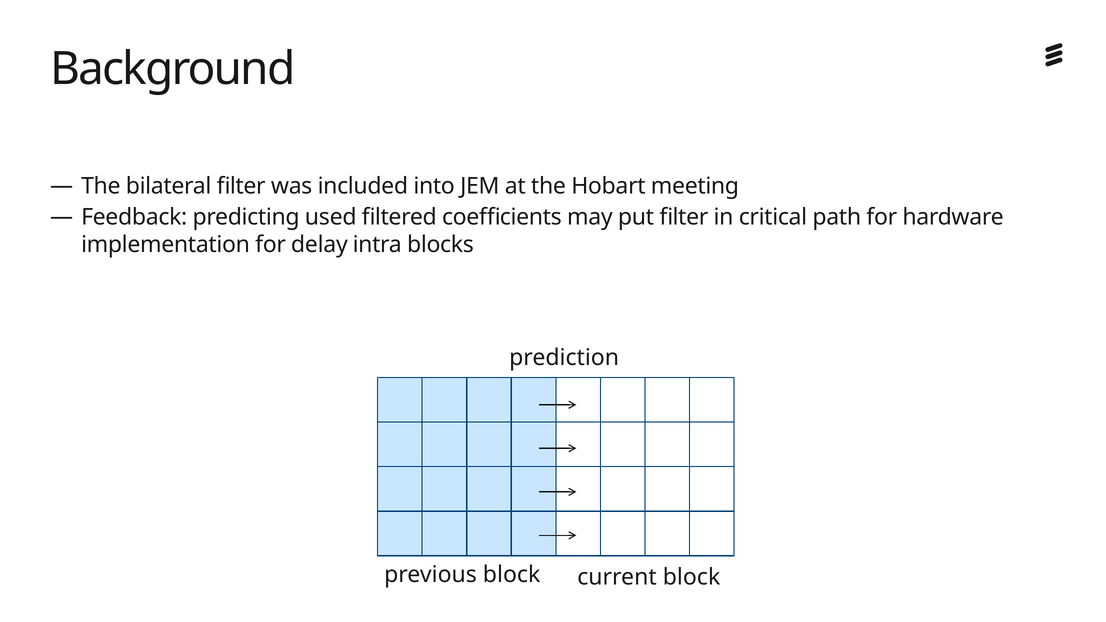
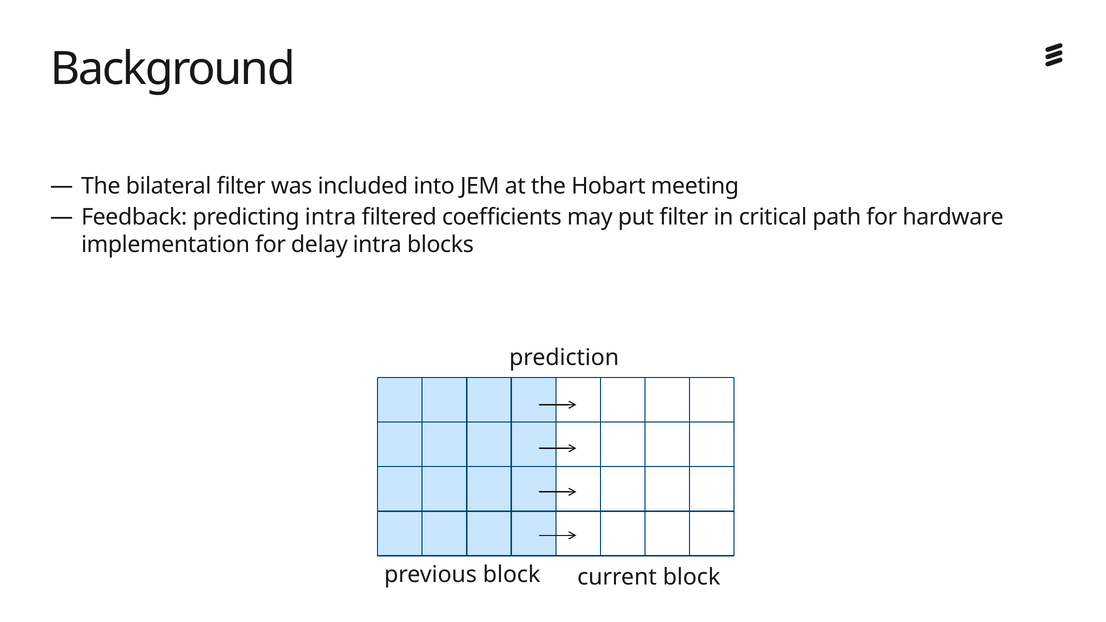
predicting used: used -> intra
